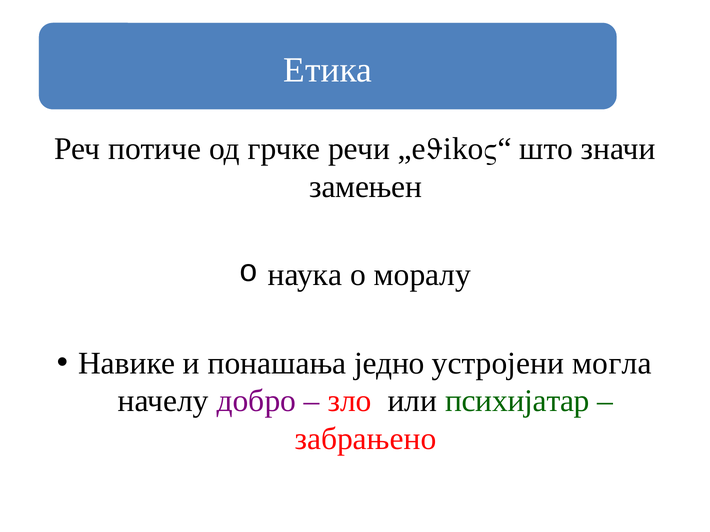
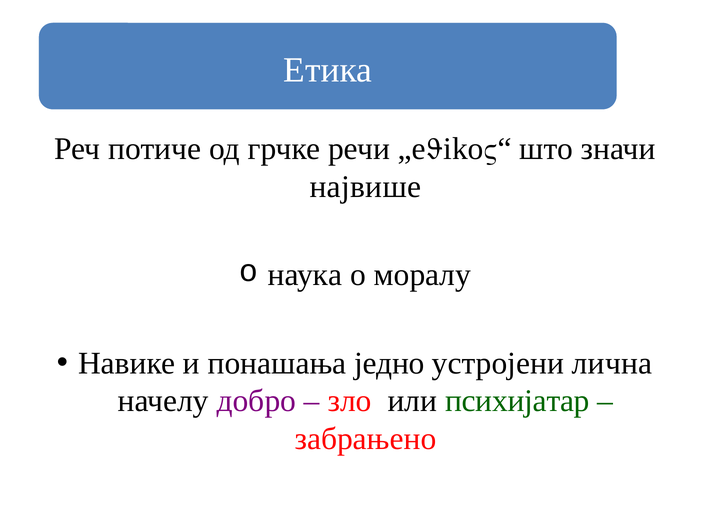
замењен: замењен -> највише
могла: могла -> лична
